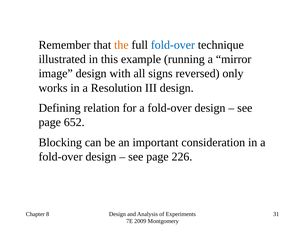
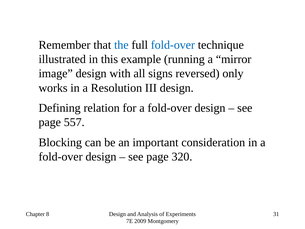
the colour: orange -> blue
652: 652 -> 557
226: 226 -> 320
